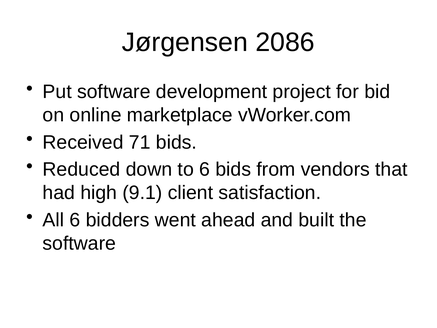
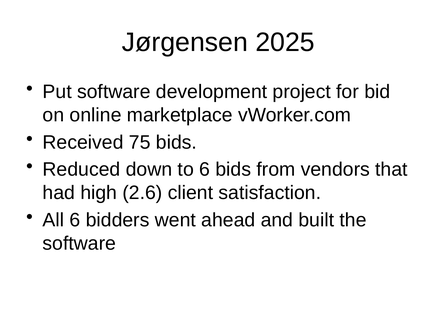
2086: 2086 -> 2025
71: 71 -> 75
9.1: 9.1 -> 2.6
